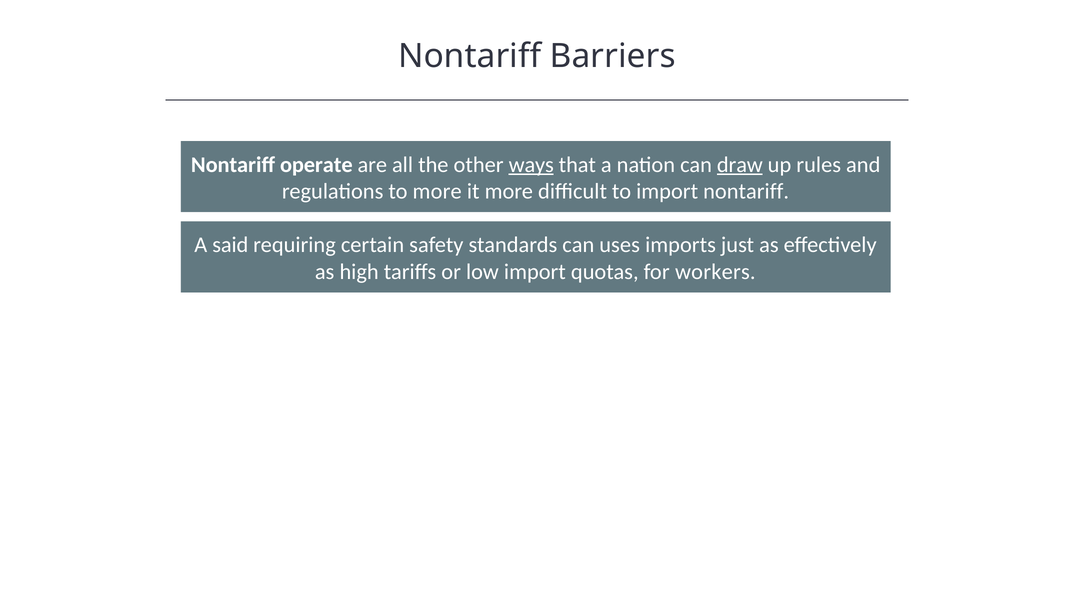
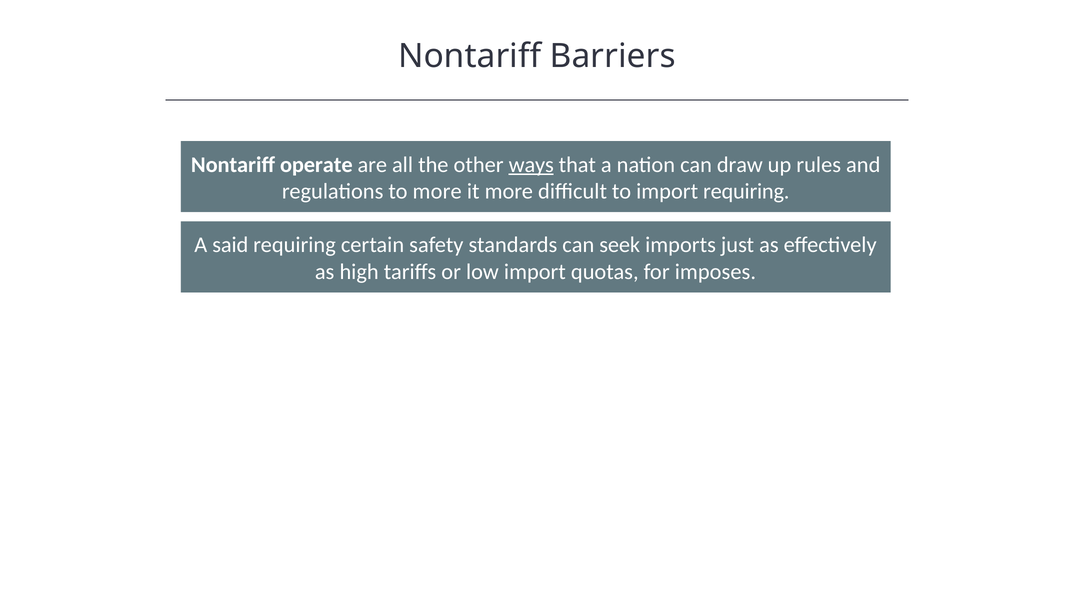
draw underline: present -> none
import nontariff: nontariff -> requiring
uses: uses -> seek
workers: workers -> imposes
